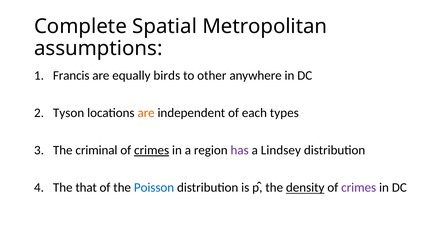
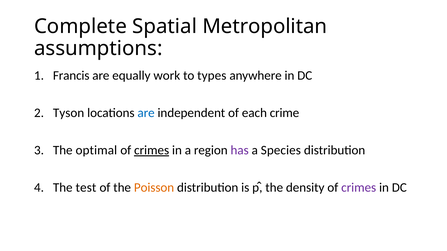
birds: birds -> work
other: other -> types
are at (146, 113) colour: orange -> blue
types: types -> crime
criminal: criminal -> optimal
Lindsey: Lindsey -> Species
that: that -> test
Poisson colour: blue -> orange
density underline: present -> none
